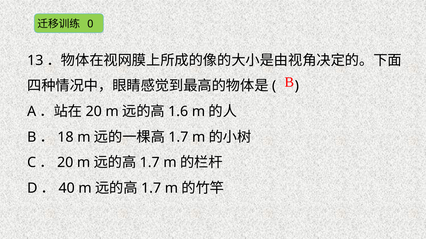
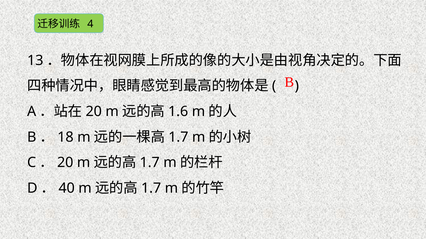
0: 0 -> 4
